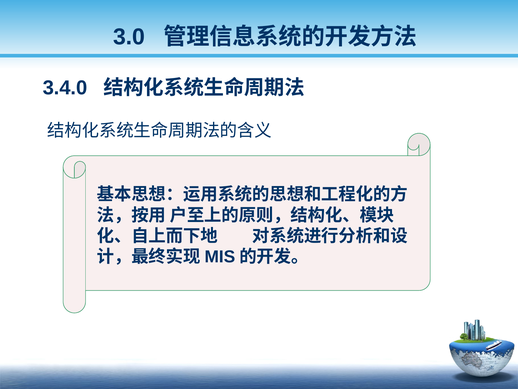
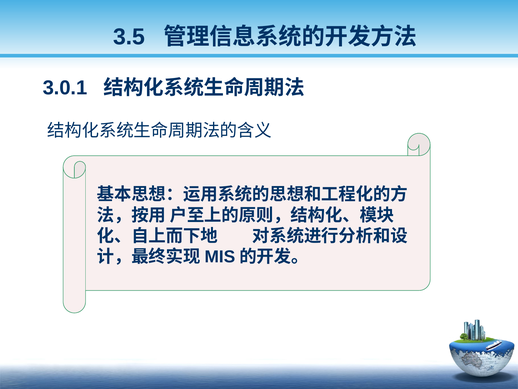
3.0: 3.0 -> 3.5
3.4.0: 3.4.0 -> 3.0.1
